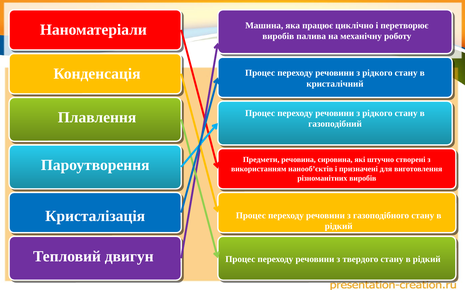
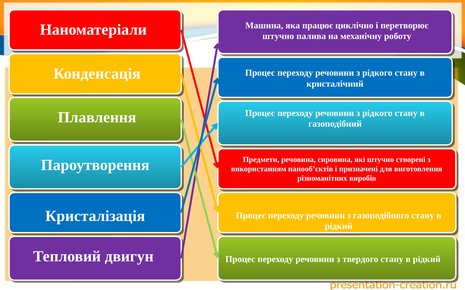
виробів at (278, 36): виробів -> штучно
